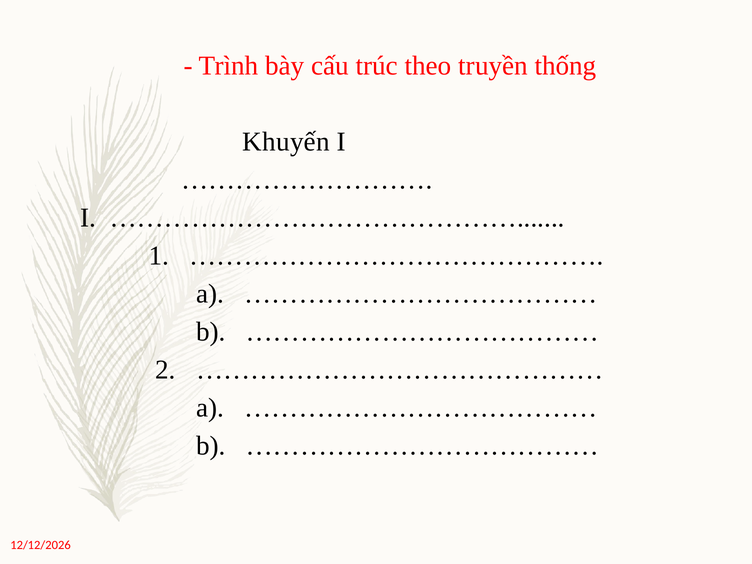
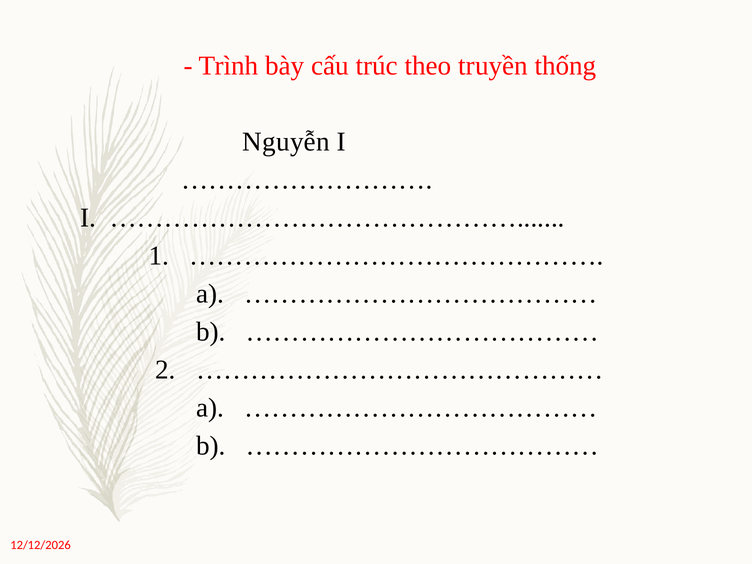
Khuyến: Khuyến -> Nguyễn
